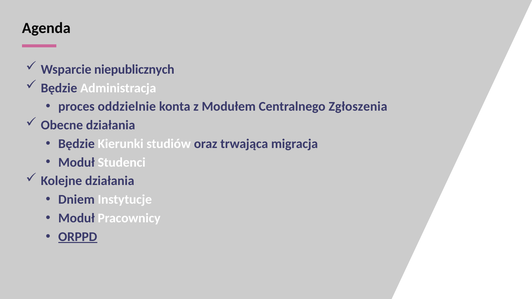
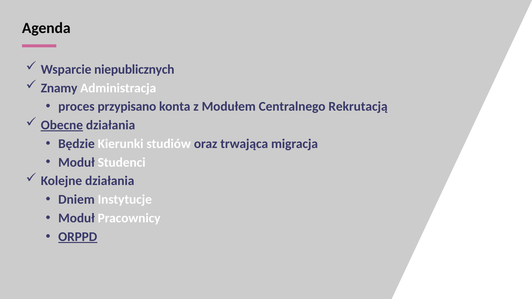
Będzie at (59, 88): Będzie -> Znamy
oddzielnie: oddzielnie -> przypisano
Zgłoszenia: Zgłoszenia -> Rekrutacją
Obecne underline: none -> present
